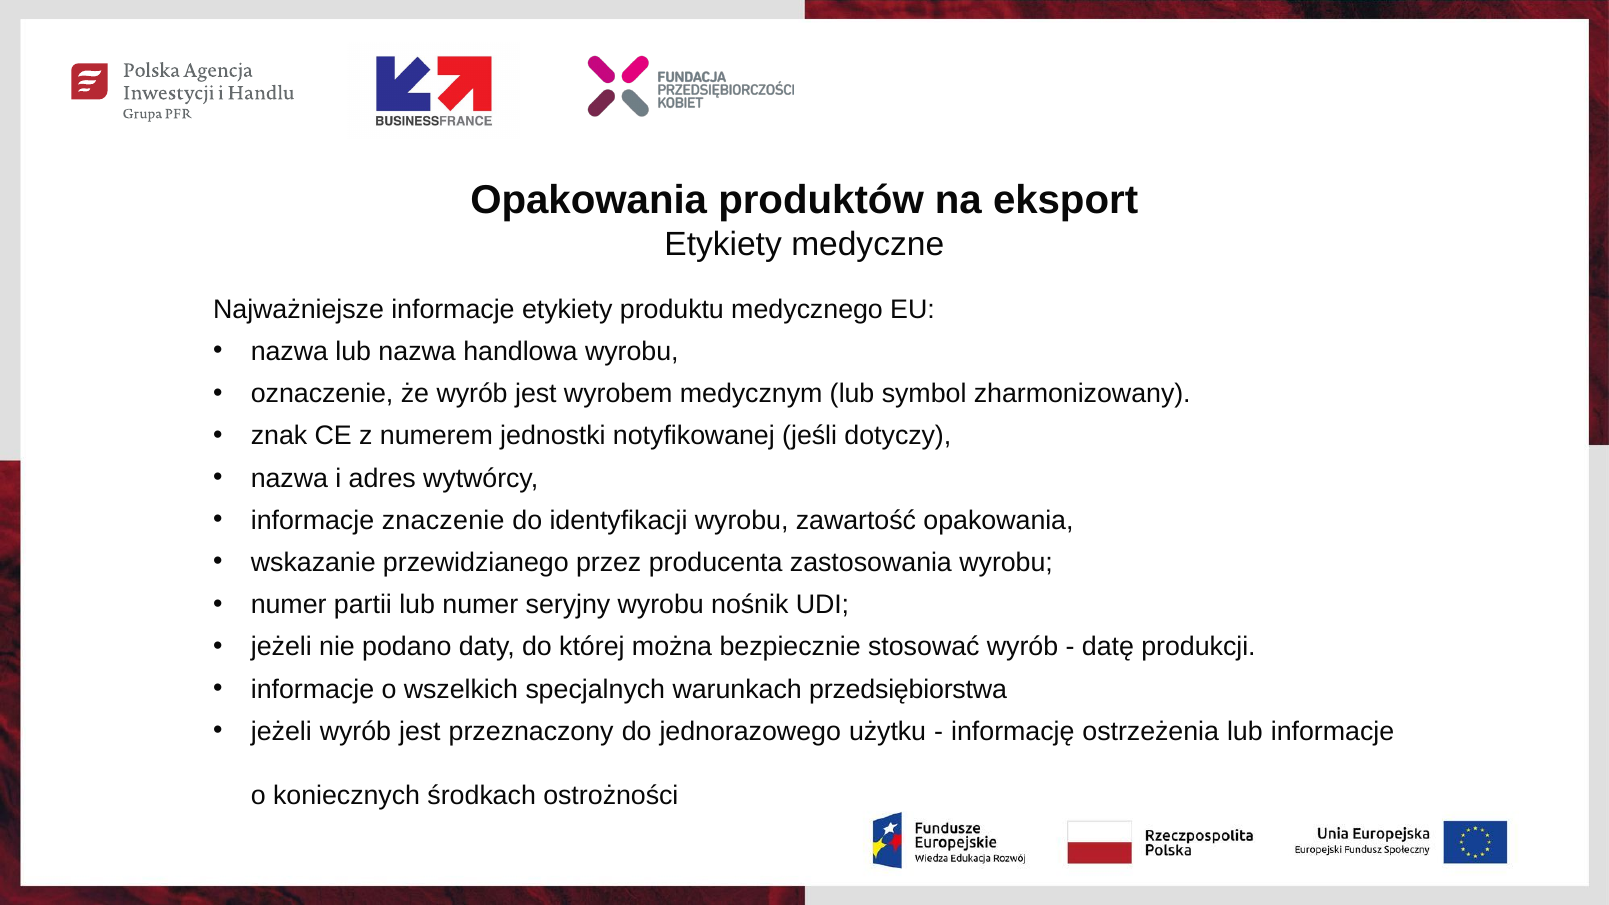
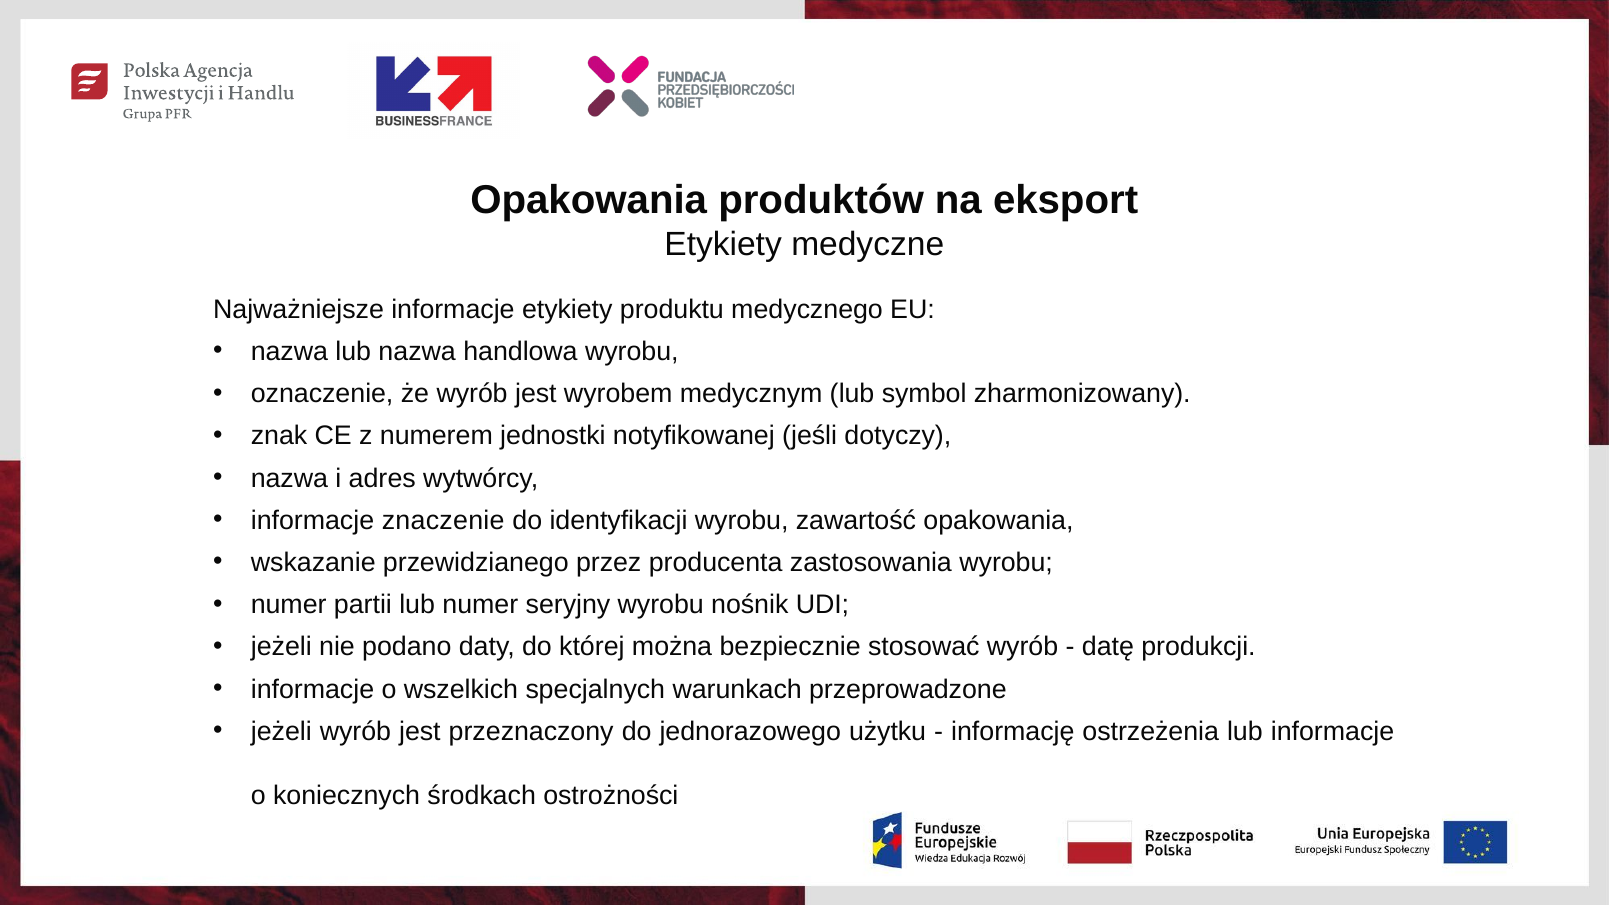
przedsiębiorstwa: przedsiębiorstwa -> przeprowadzone
